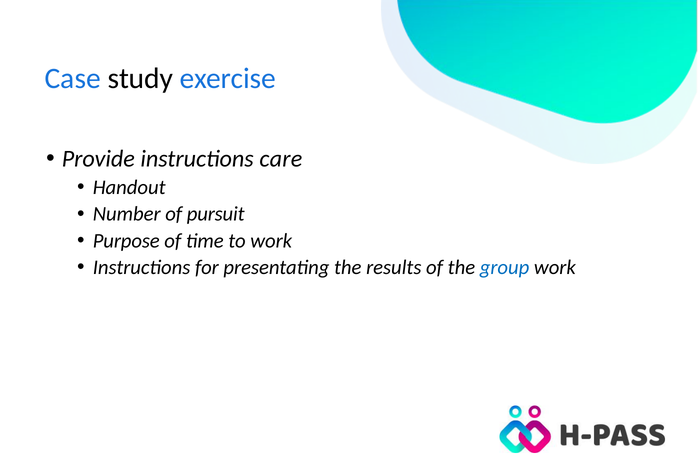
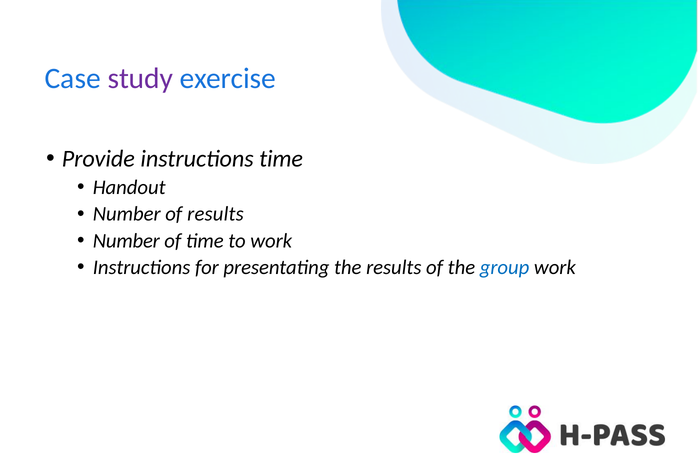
study colour: black -> purple
instructions care: care -> time
of pursuit: pursuit -> results
Purpose at (126, 240): Purpose -> Number
